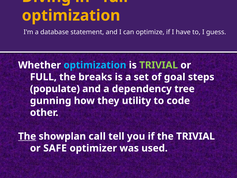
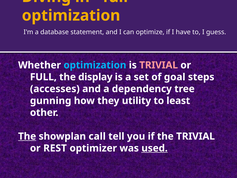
TRIVIAL at (159, 65) colour: light green -> pink
breaks: breaks -> display
populate: populate -> accesses
code: code -> least
SAFE: SAFE -> REST
used underline: none -> present
